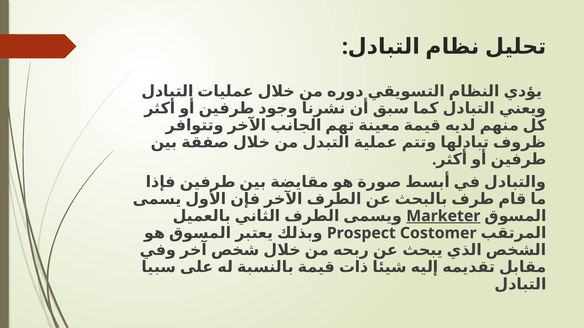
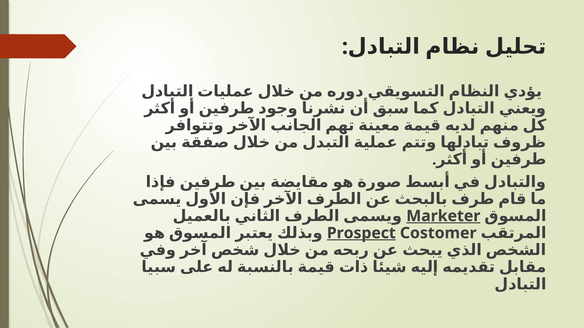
Prospect underline: none -> present
